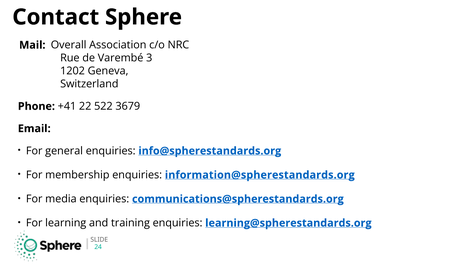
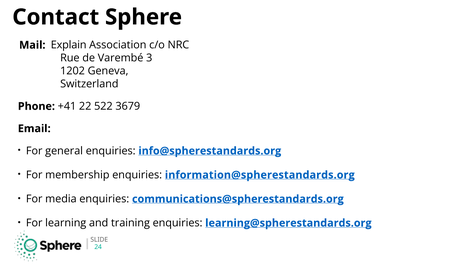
Overall: Overall -> Explain
